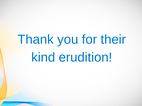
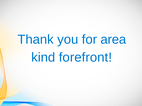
their: their -> area
erudition: erudition -> forefront
